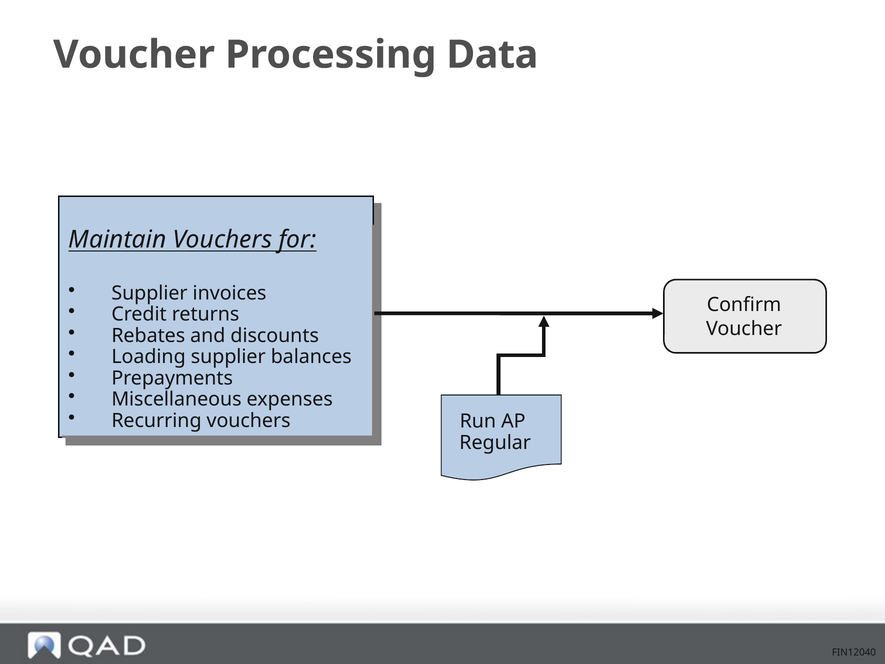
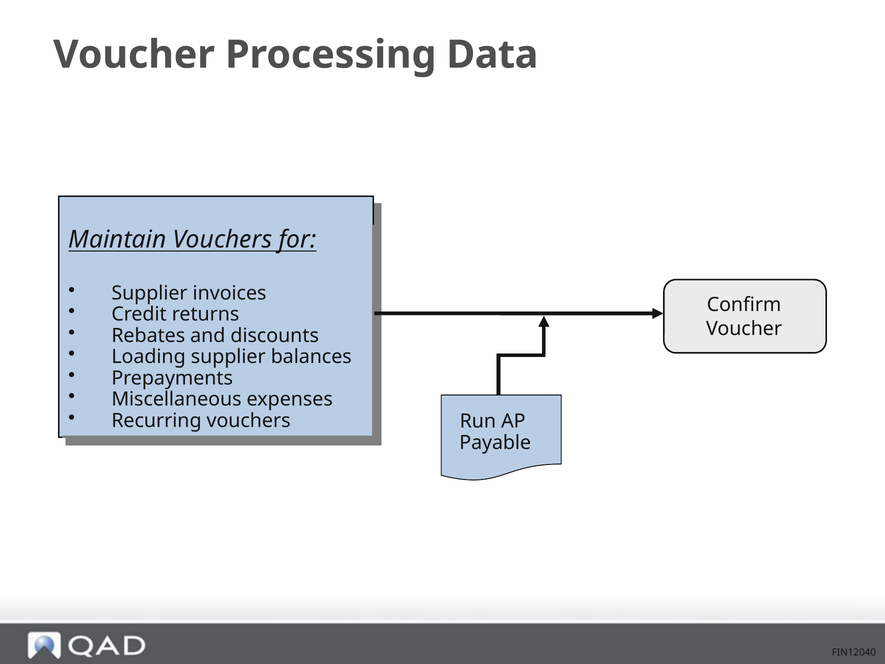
Regular: Regular -> Payable
